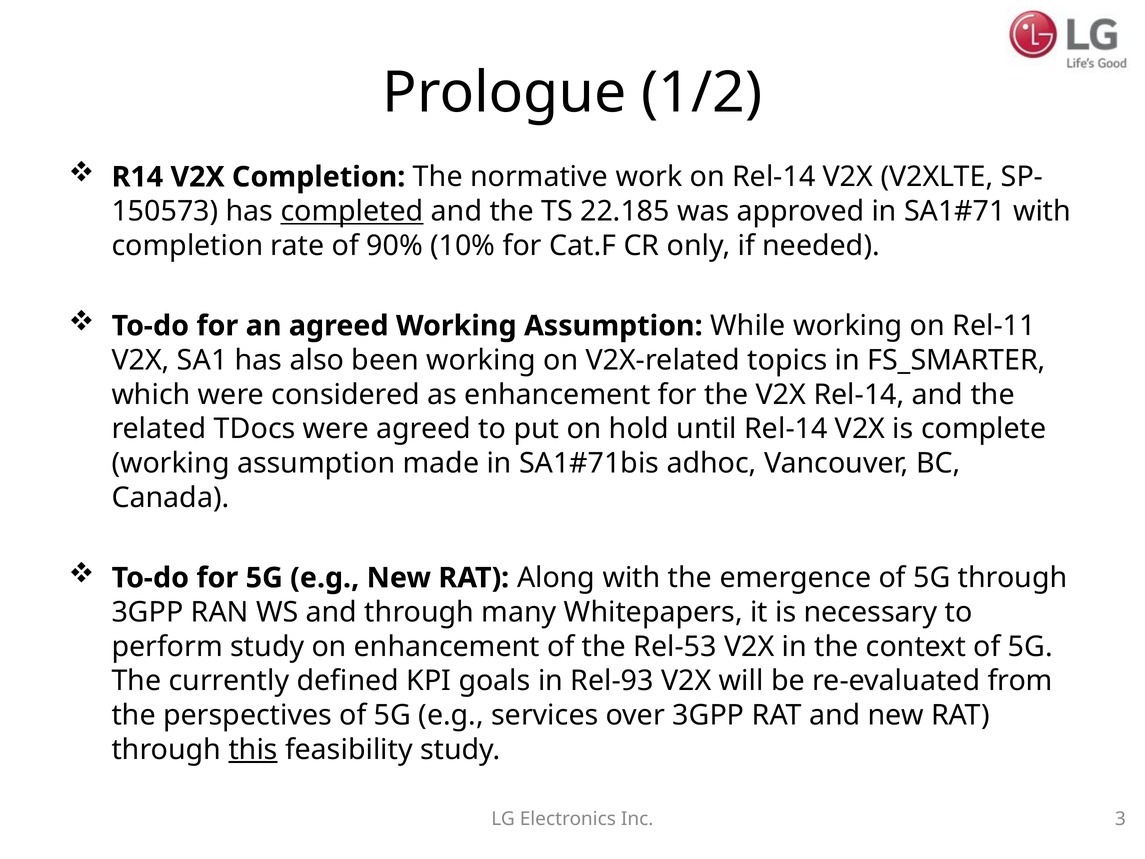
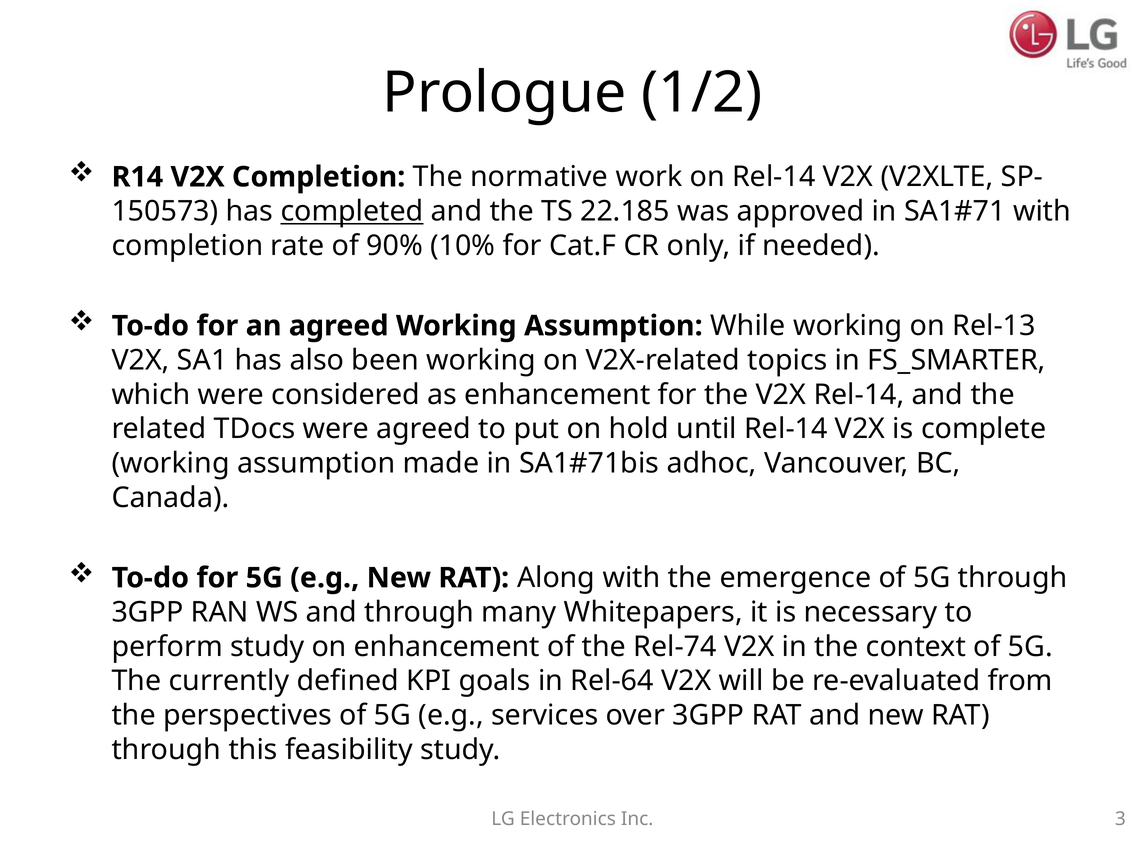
Rel-11: Rel-11 -> Rel-13
Rel-53: Rel-53 -> Rel-74
Rel-93: Rel-93 -> Rel-64
this underline: present -> none
